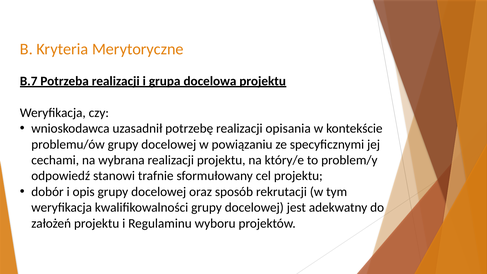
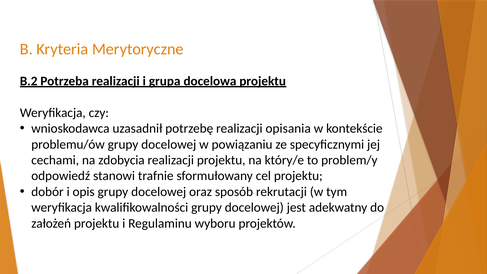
B.7: B.7 -> B.2
wybrana: wybrana -> zdobycia
